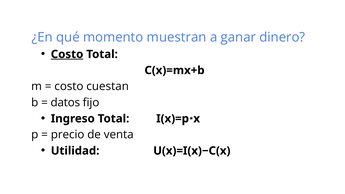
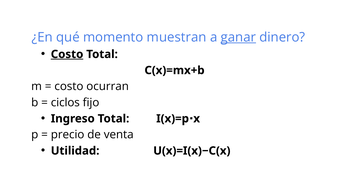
ganar underline: none -> present
cuestan: cuestan -> ocurran
datos: datos -> ciclos
